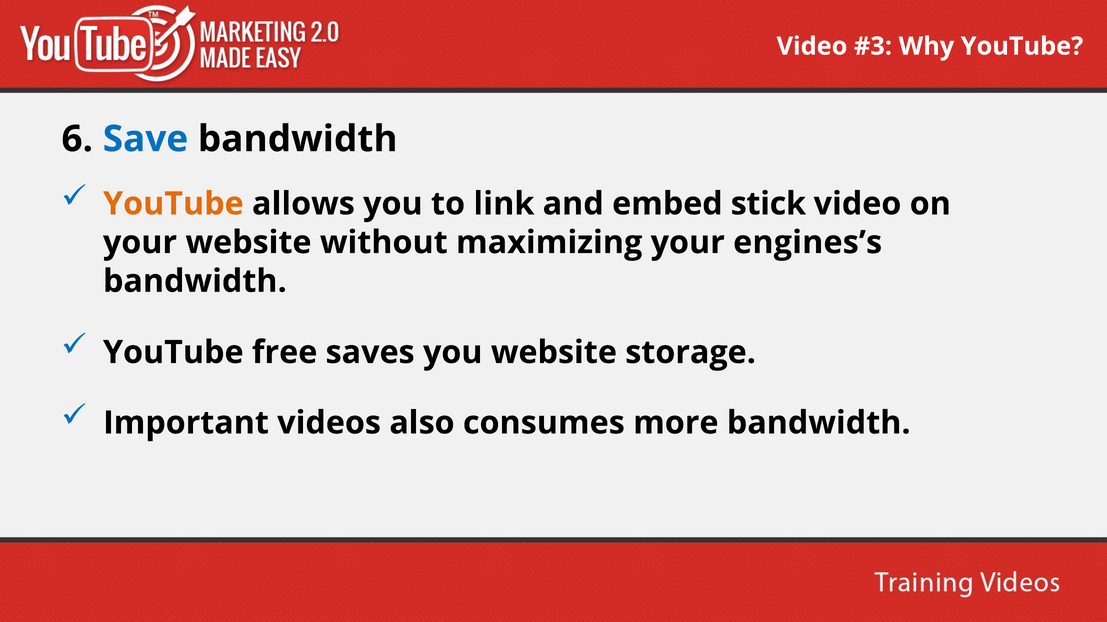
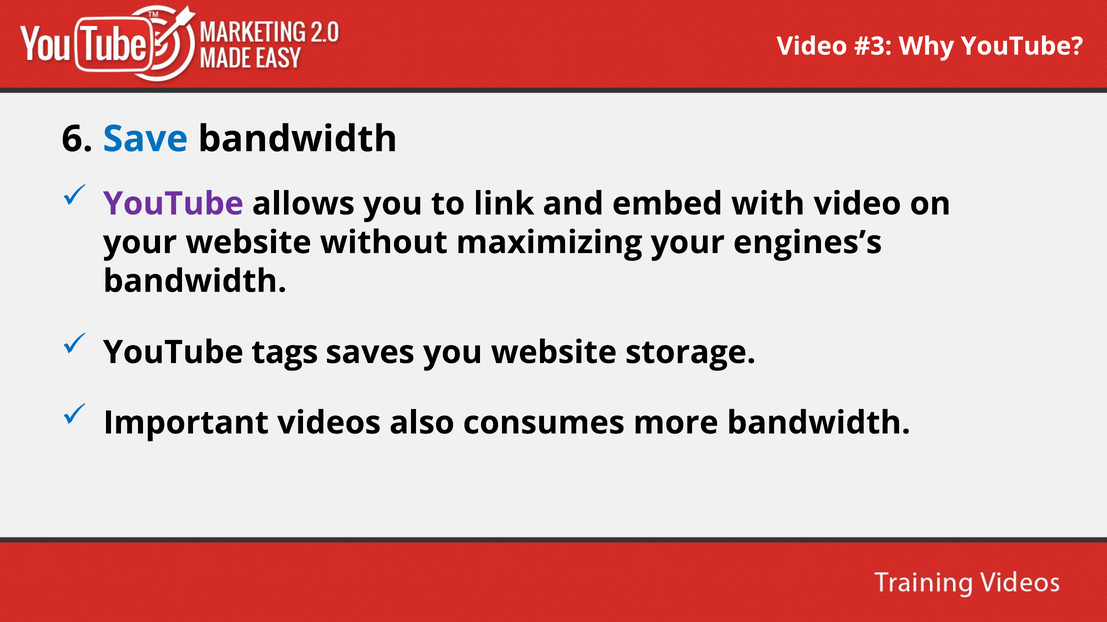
YouTube at (173, 204) colour: orange -> purple
stick: stick -> with
free: free -> tags
